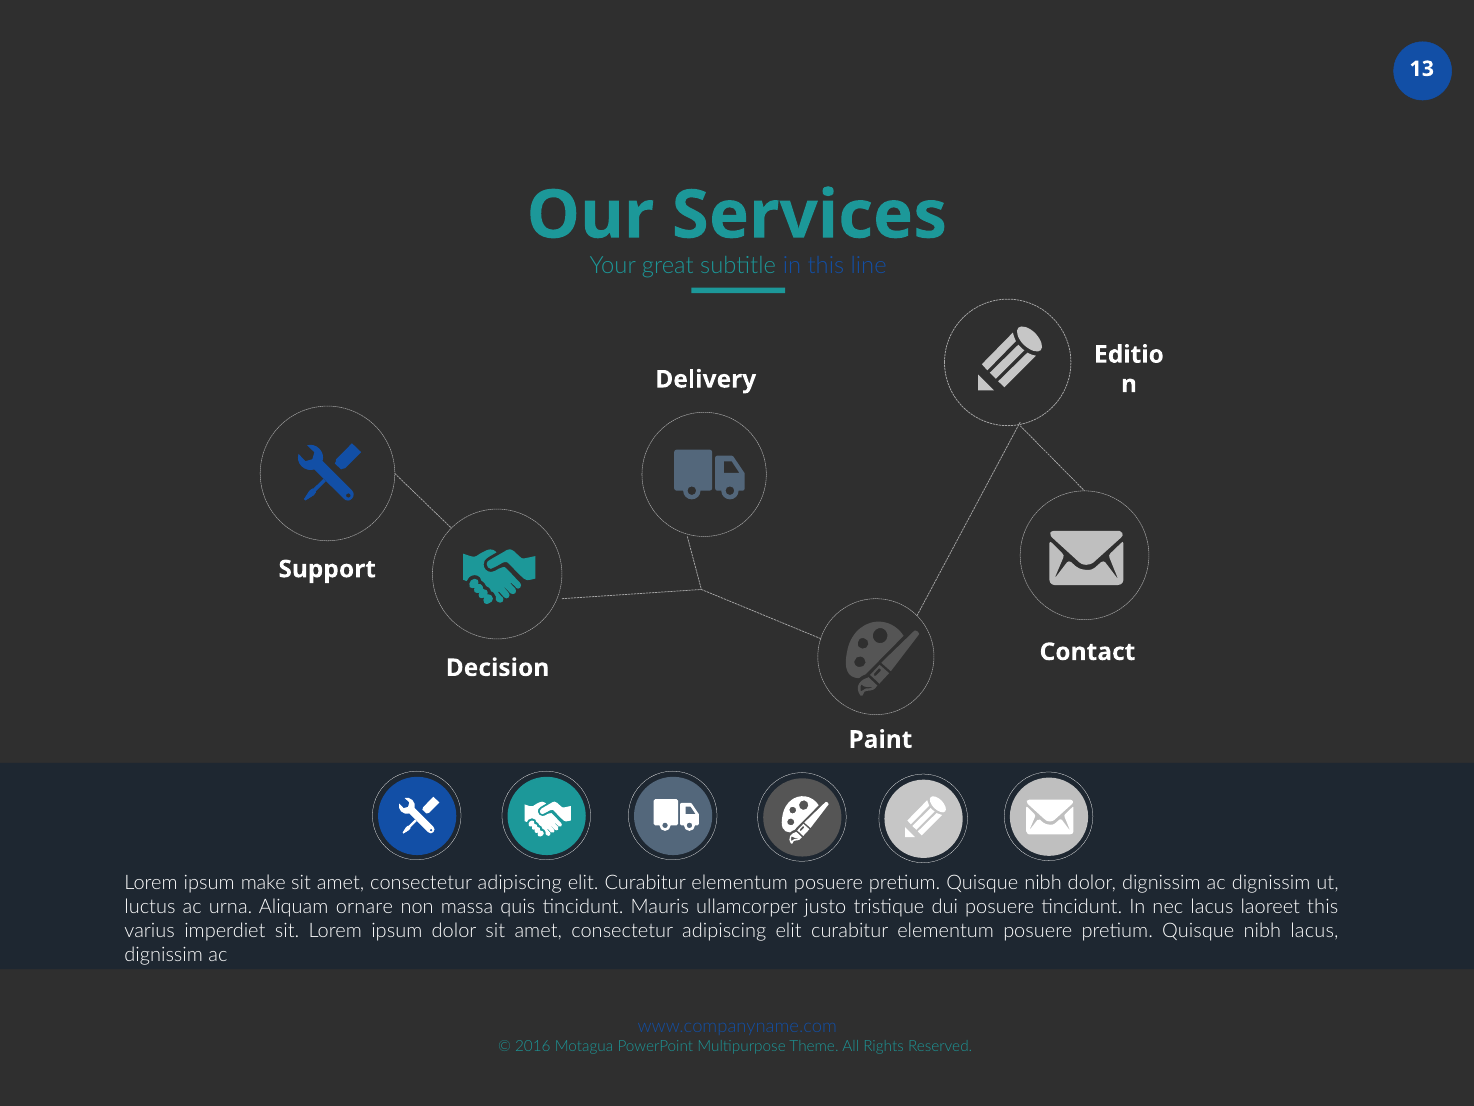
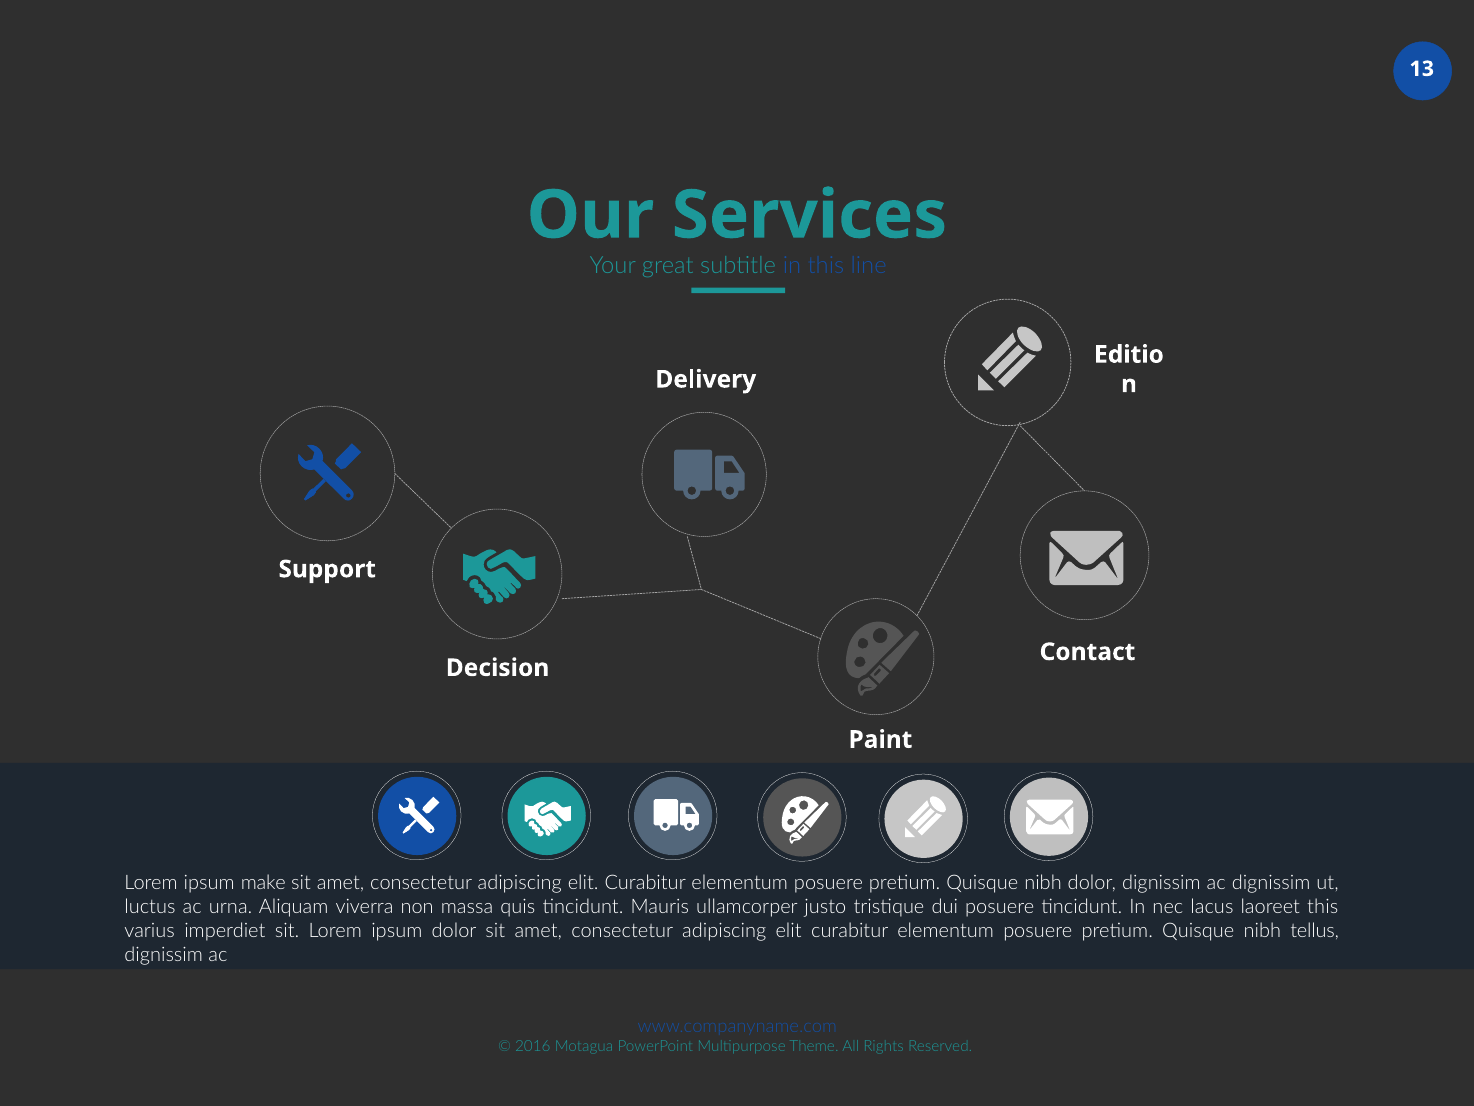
ornare: ornare -> viverra
nibh lacus: lacus -> tellus
